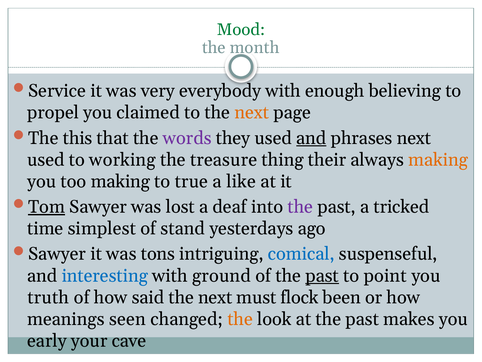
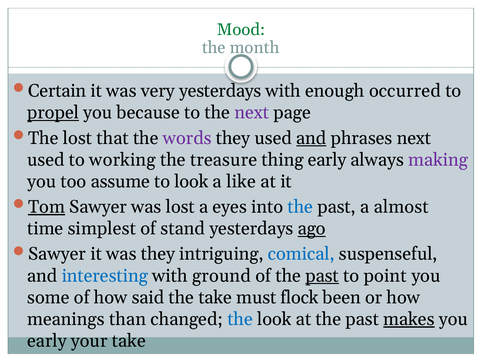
Service: Service -> Certain
very everybody: everybody -> yesterdays
believing: believing -> occurred
propel underline: none -> present
claimed: claimed -> because
next at (252, 113) colour: orange -> purple
The this: this -> lost
thing their: their -> early
making at (438, 160) colour: orange -> purple
too making: making -> assume
to true: true -> look
deaf: deaf -> eyes
the at (300, 207) colour: purple -> blue
tricked: tricked -> almost
ago underline: none -> present
was tons: tons -> they
truth: truth -> some
next at (215, 297): next -> take
seen: seen -> than
the at (240, 319) colour: orange -> blue
makes underline: none -> present
your cave: cave -> take
